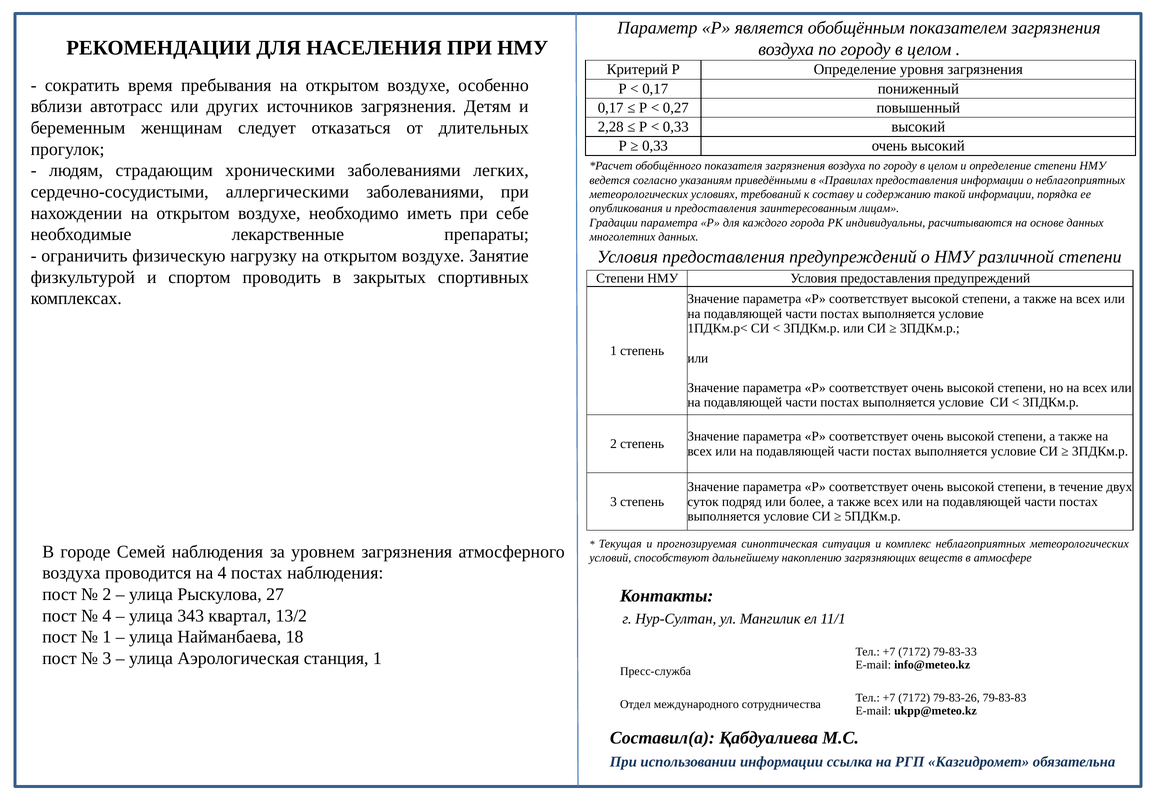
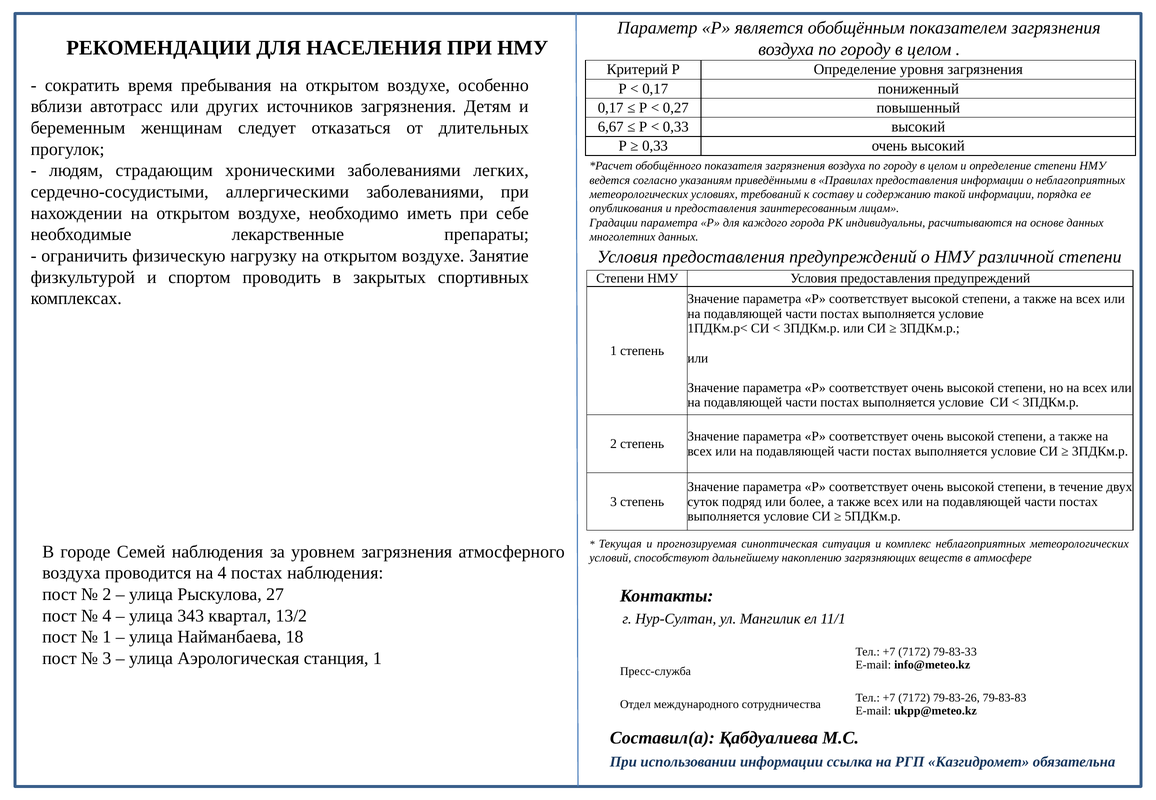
2,28: 2,28 -> 6,67
